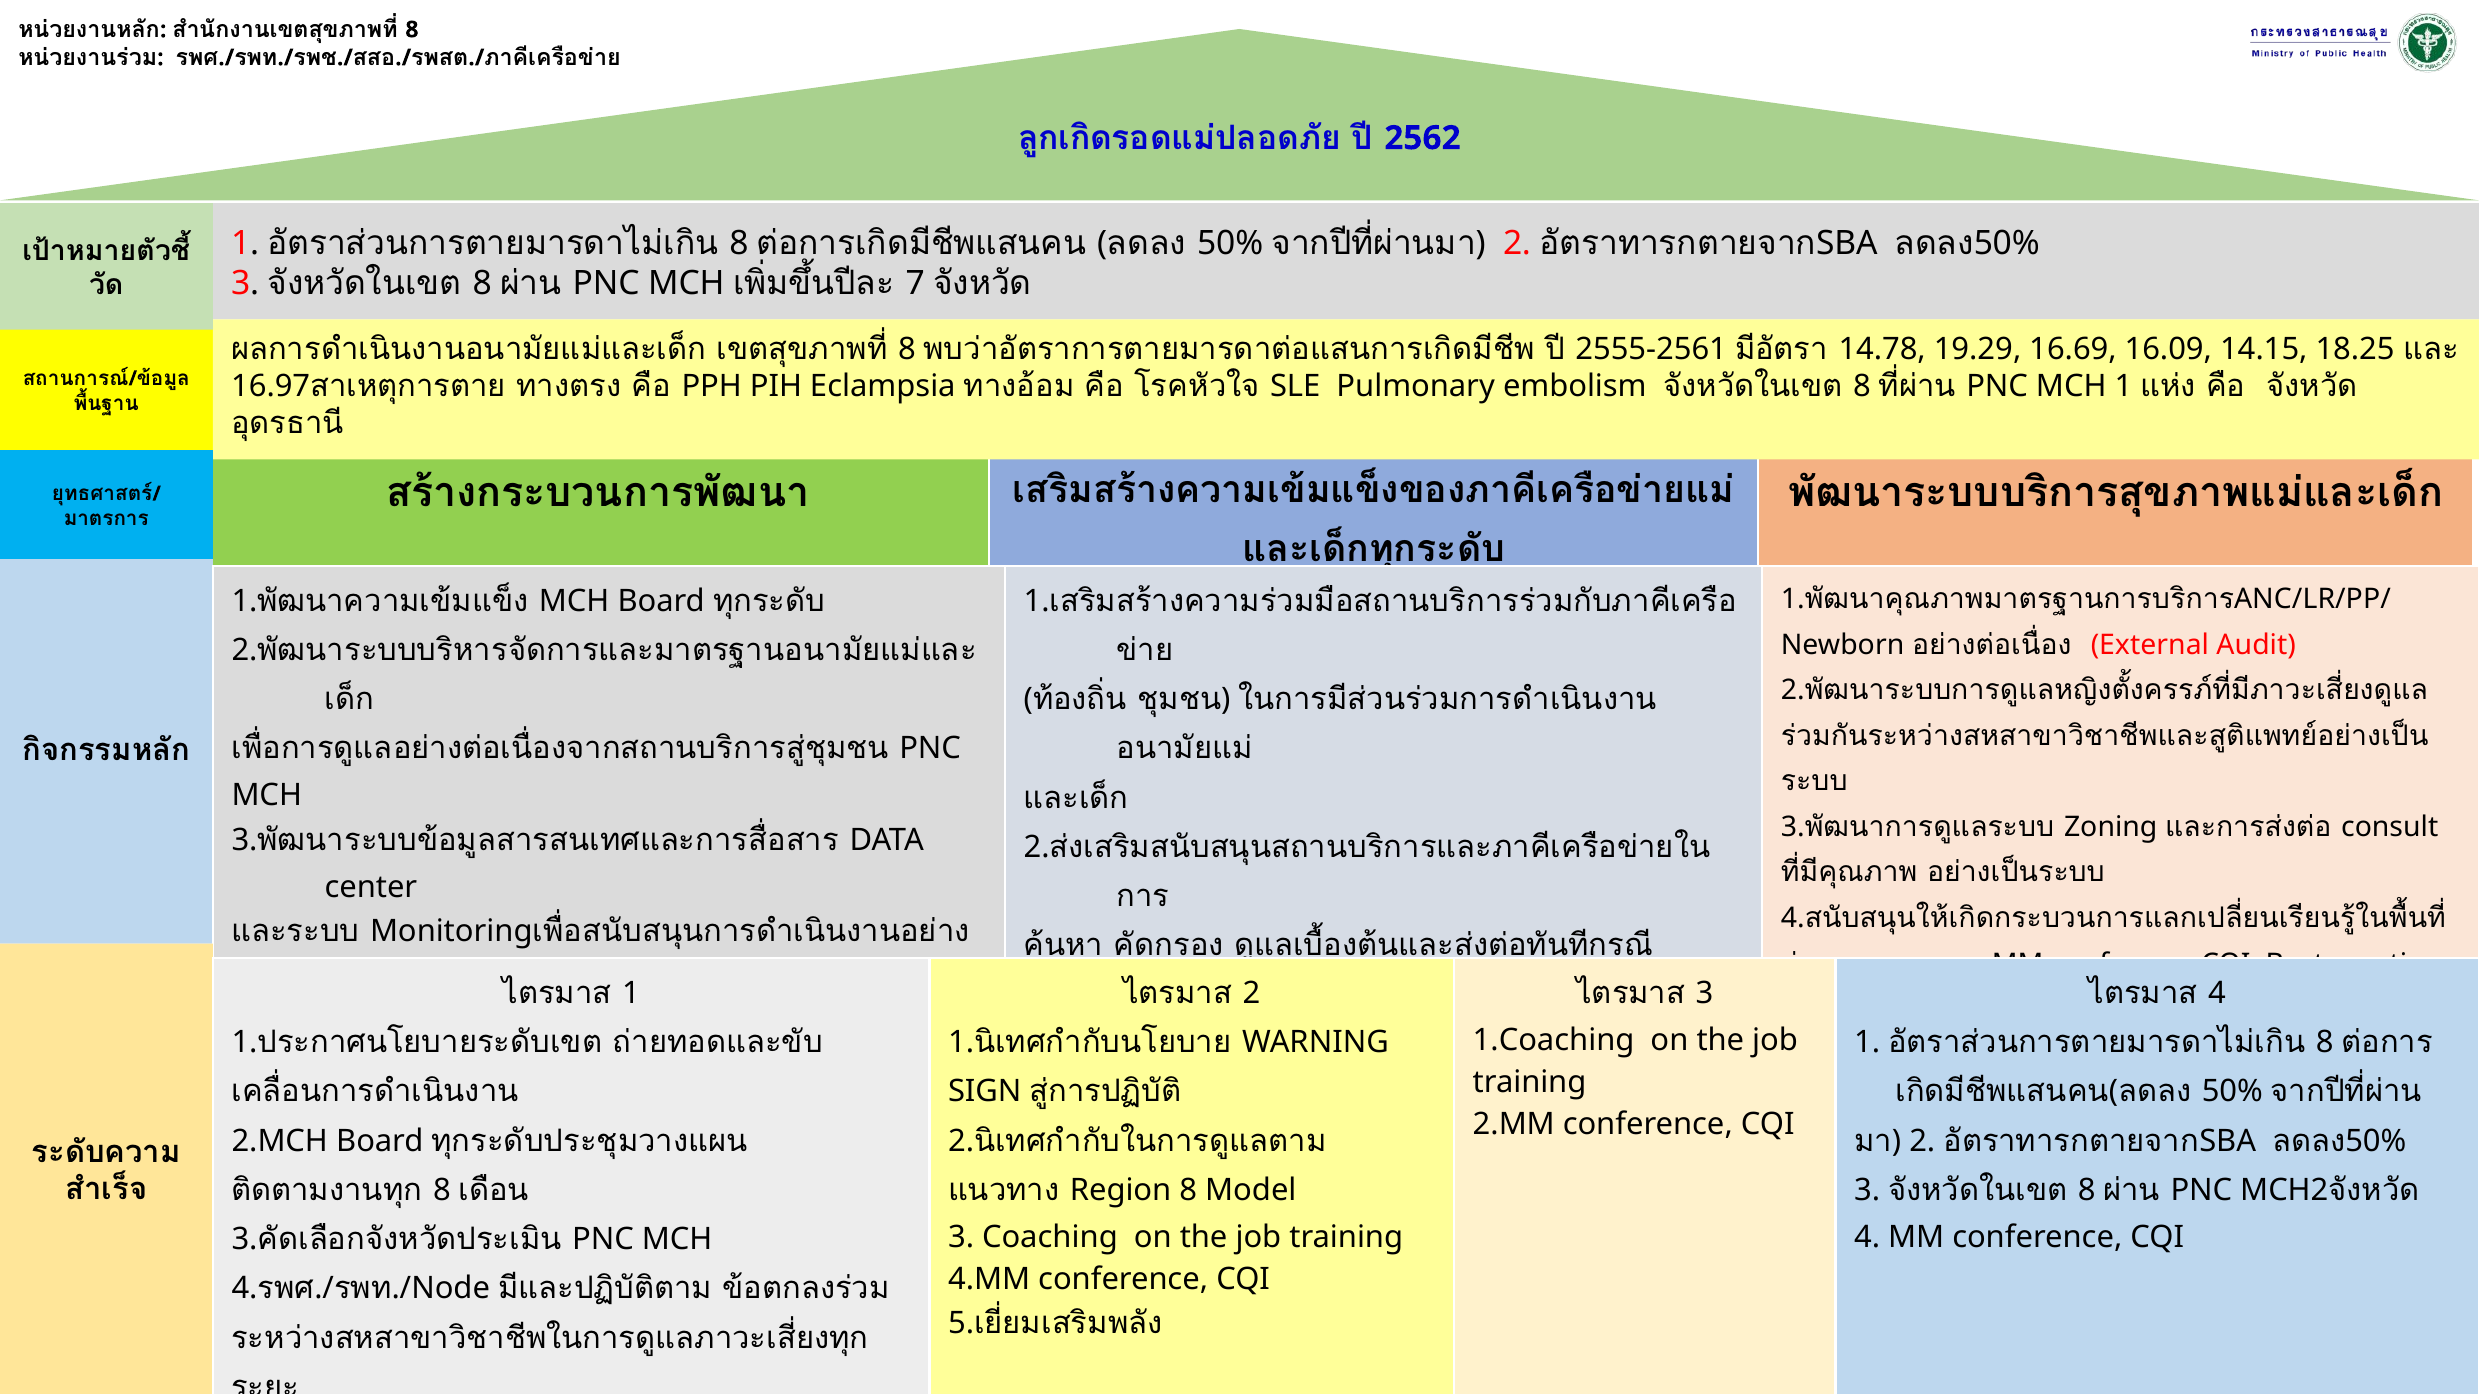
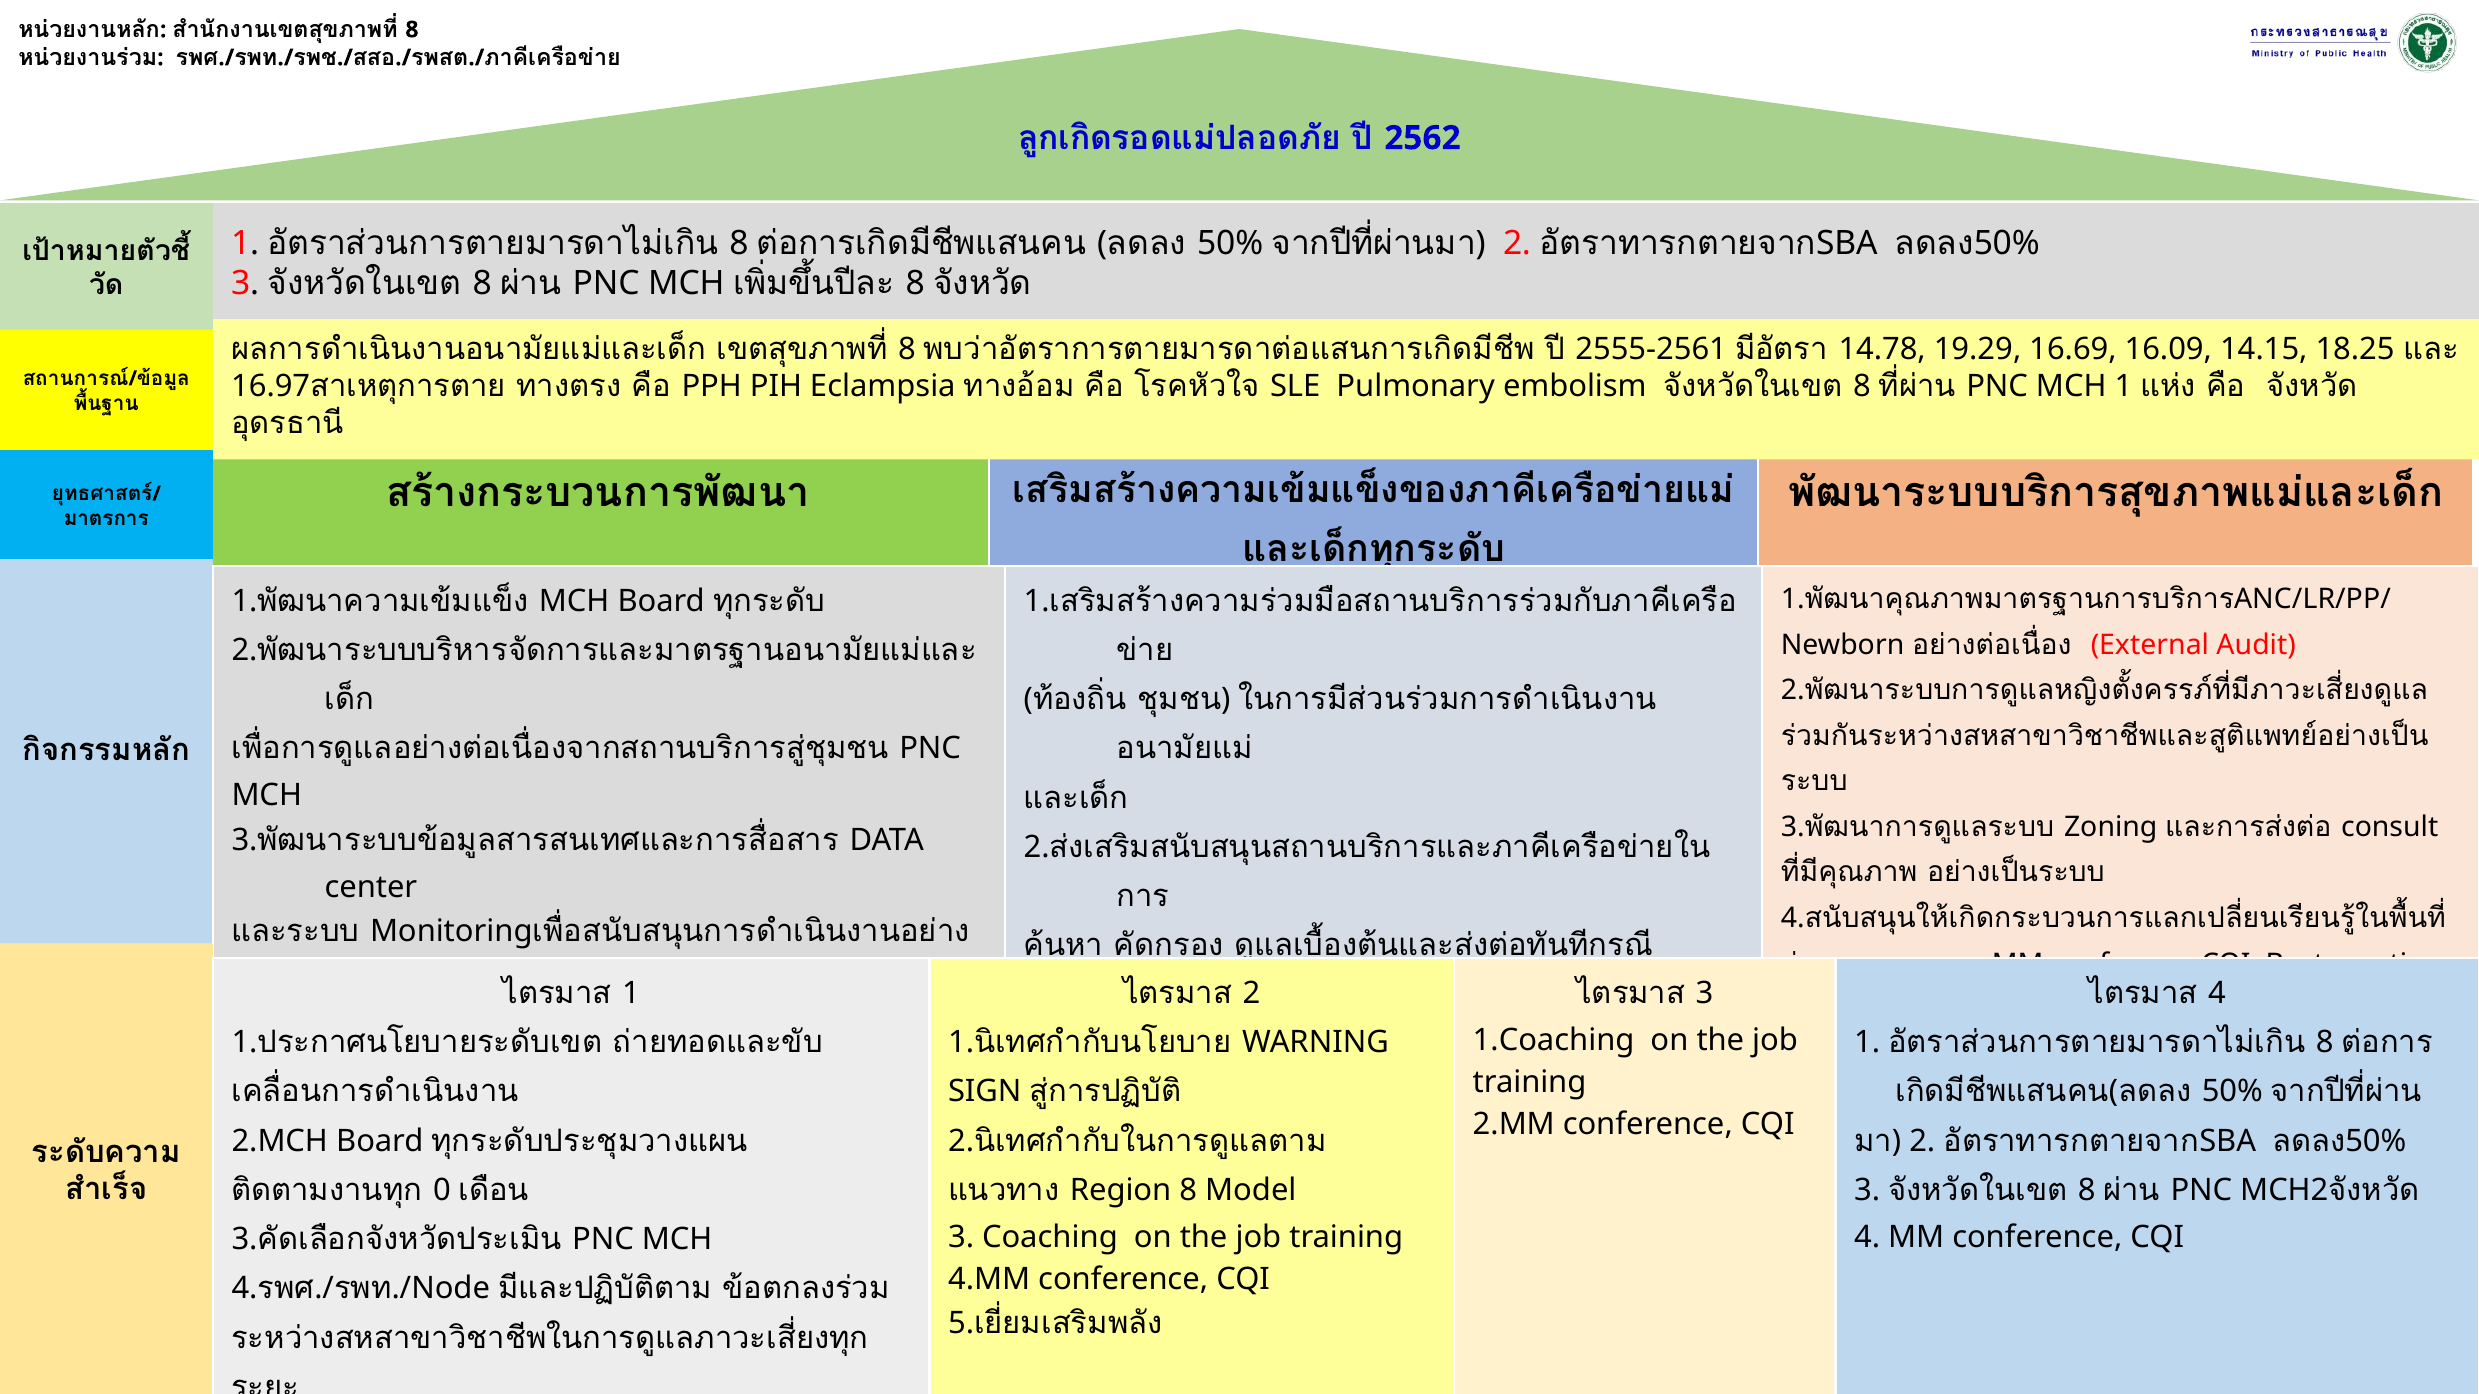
7 at (915, 284): 7 -> 8
8 at (442, 1190): 8 -> 0
